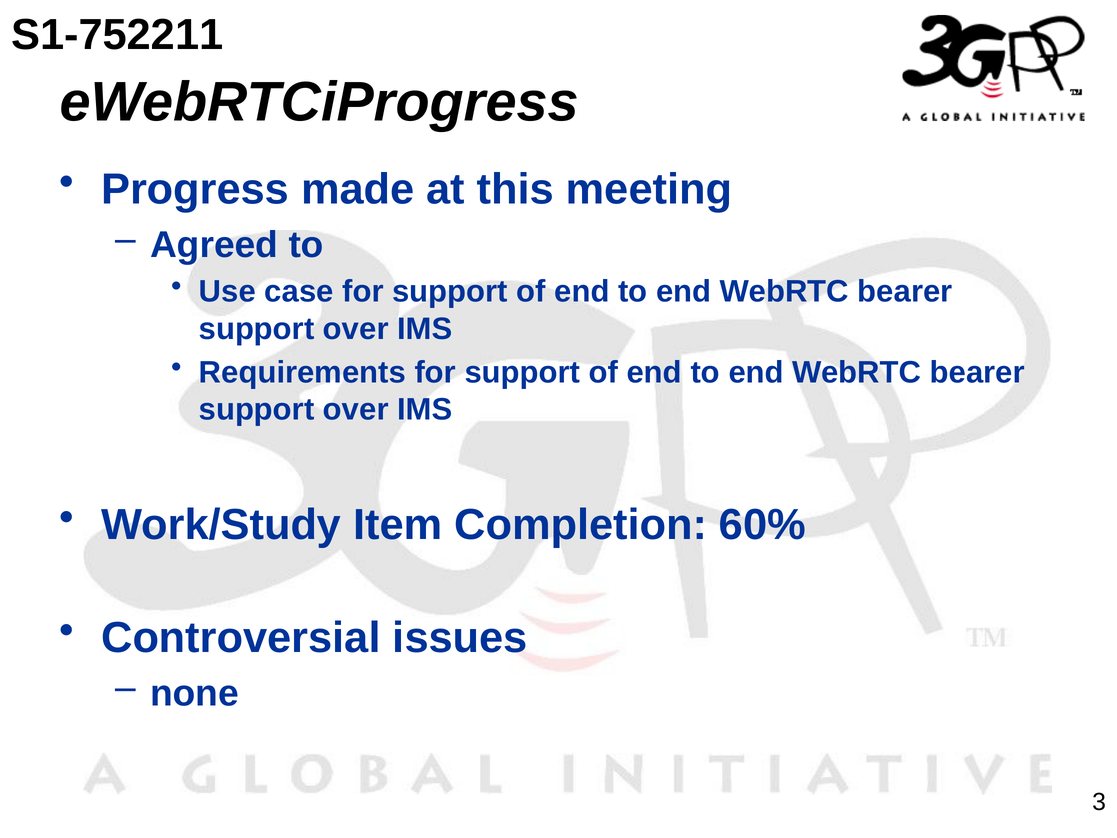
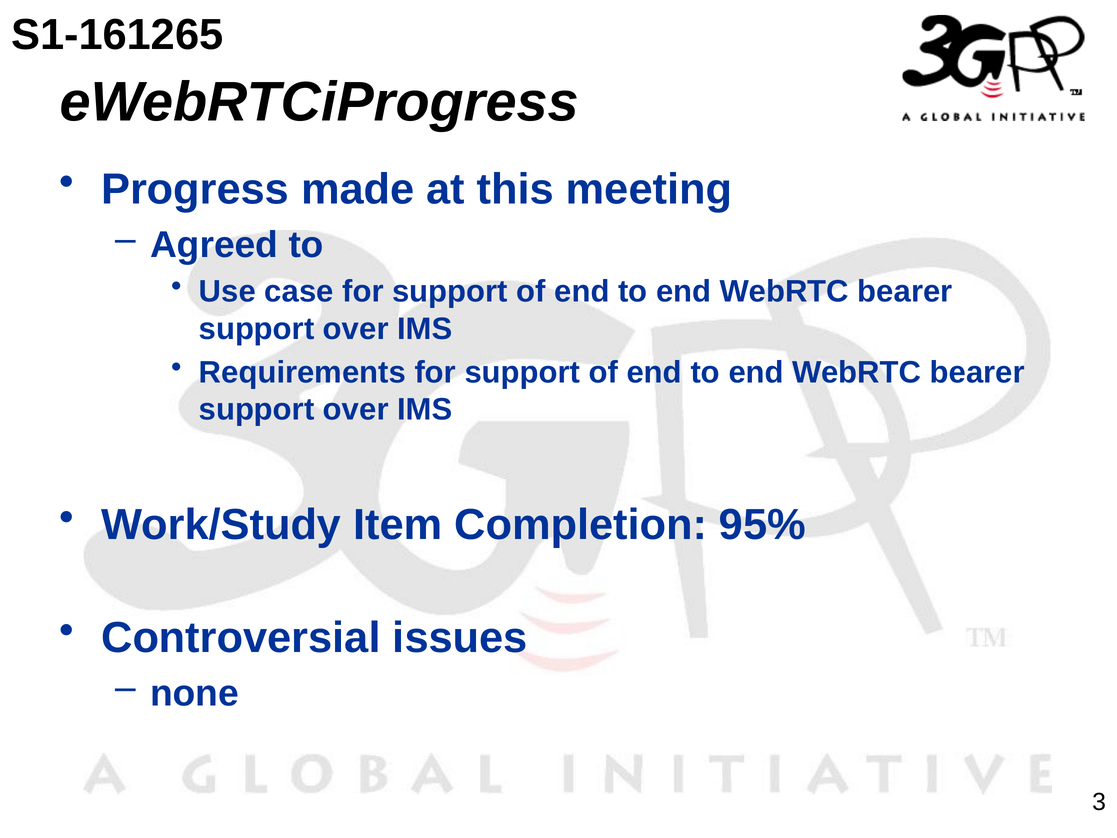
S1-752211: S1-752211 -> S1-161265
60%: 60% -> 95%
